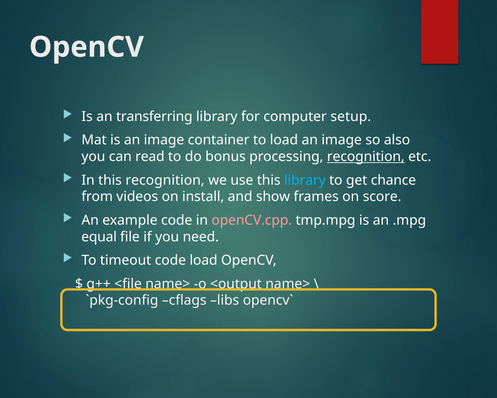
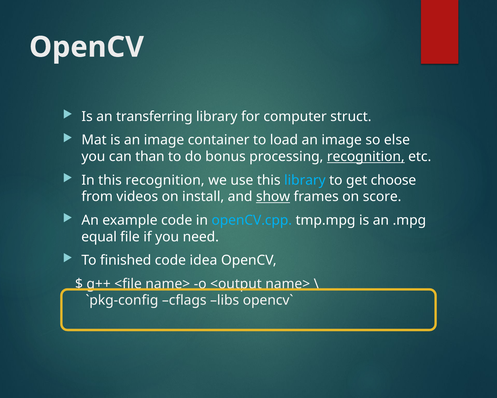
setup: setup -> struct
also: also -> else
read: read -> than
chance: chance -> choose
show underline: none -> present
openCV.cpp colour: pink -> light blue
timeout: timeout -> finished
code load: load -> idea
